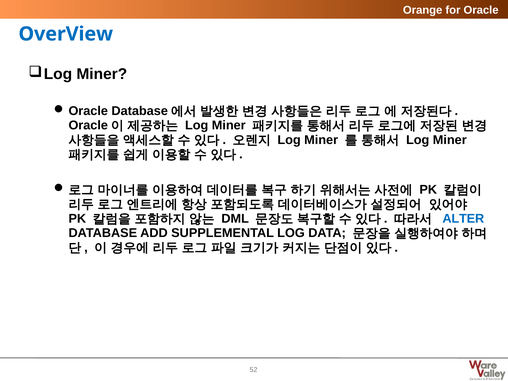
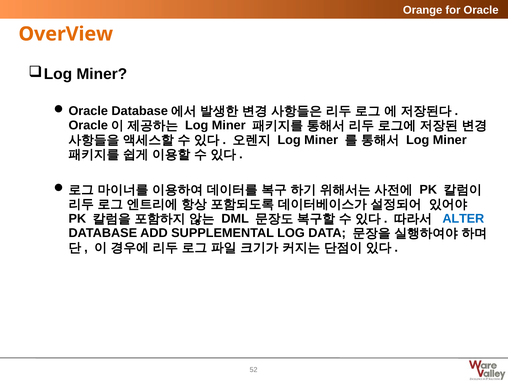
OverView colour: blue -> orange
